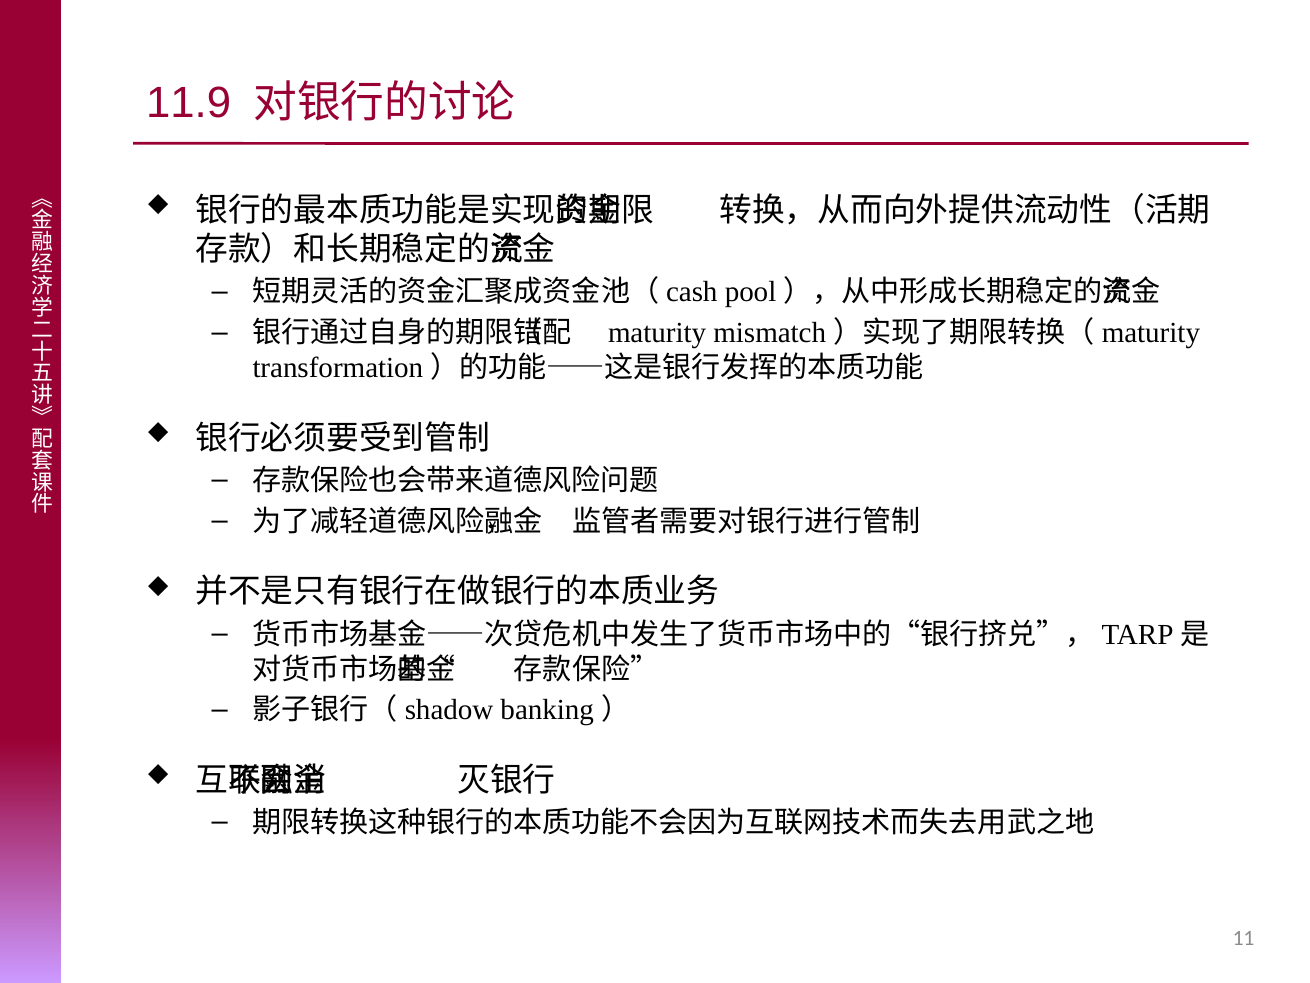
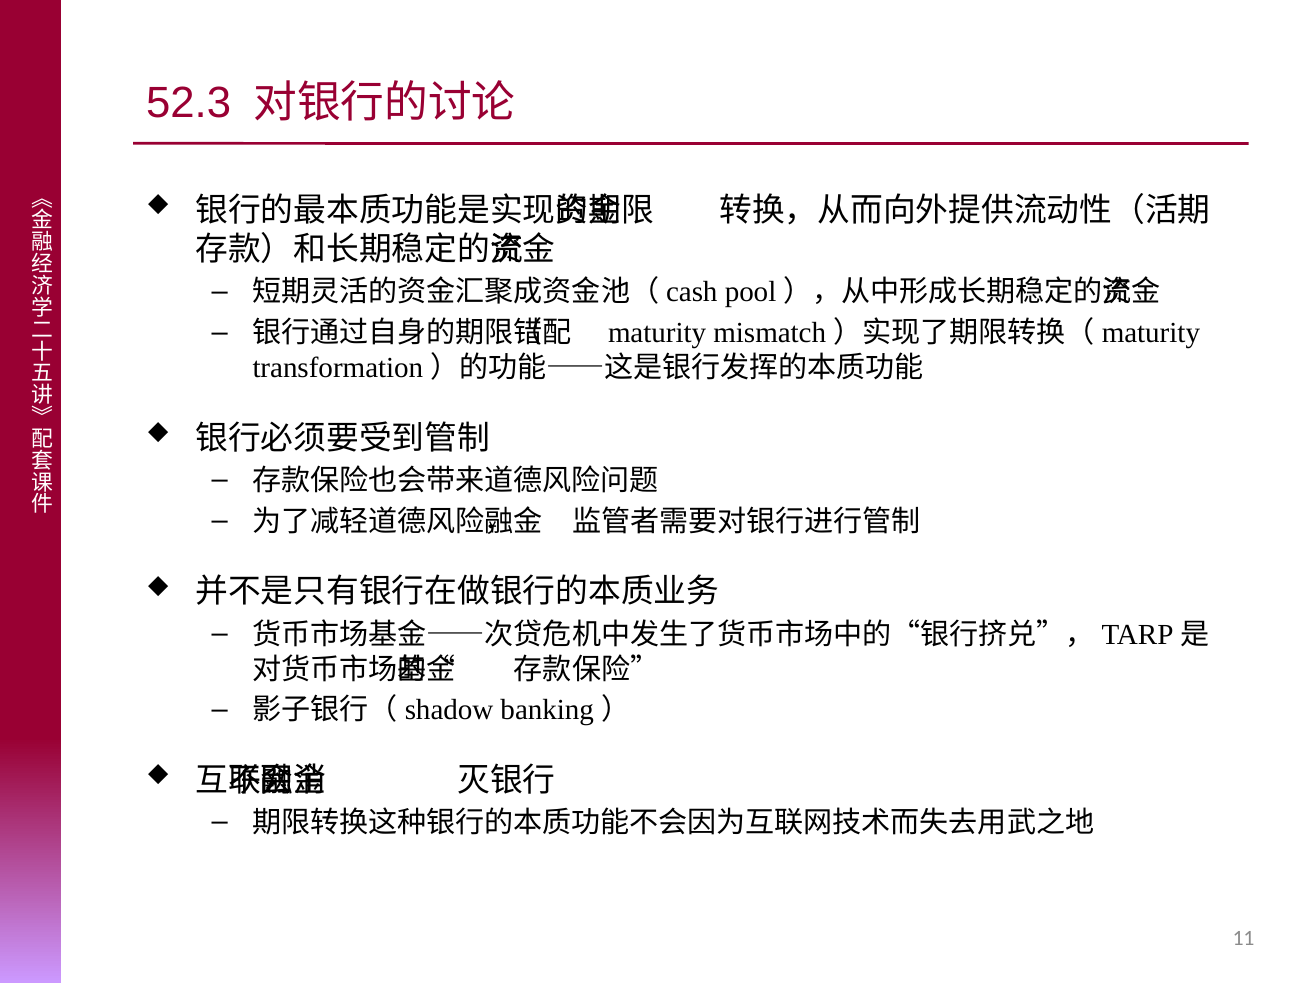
11.9: 11.9 -> 52.3
